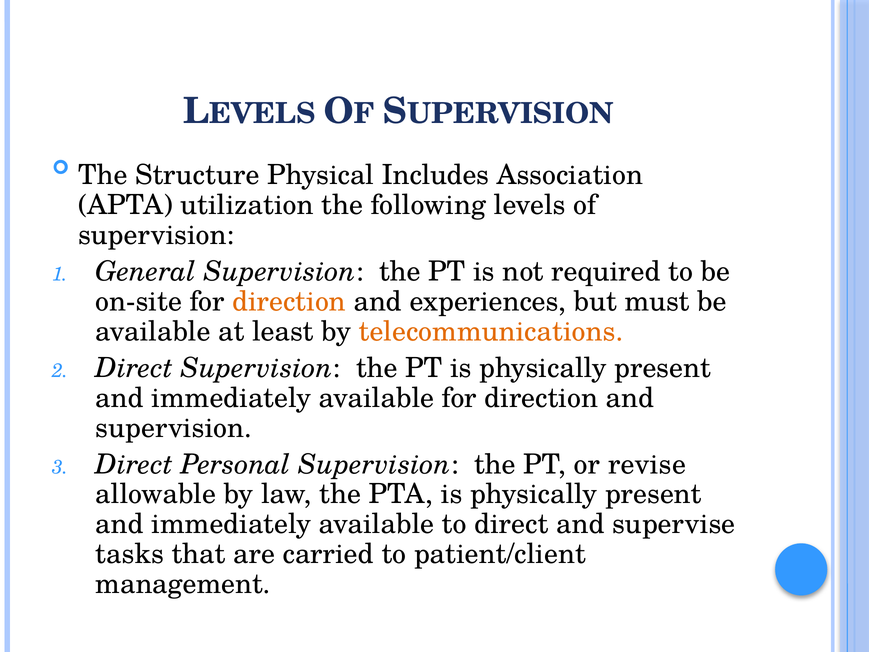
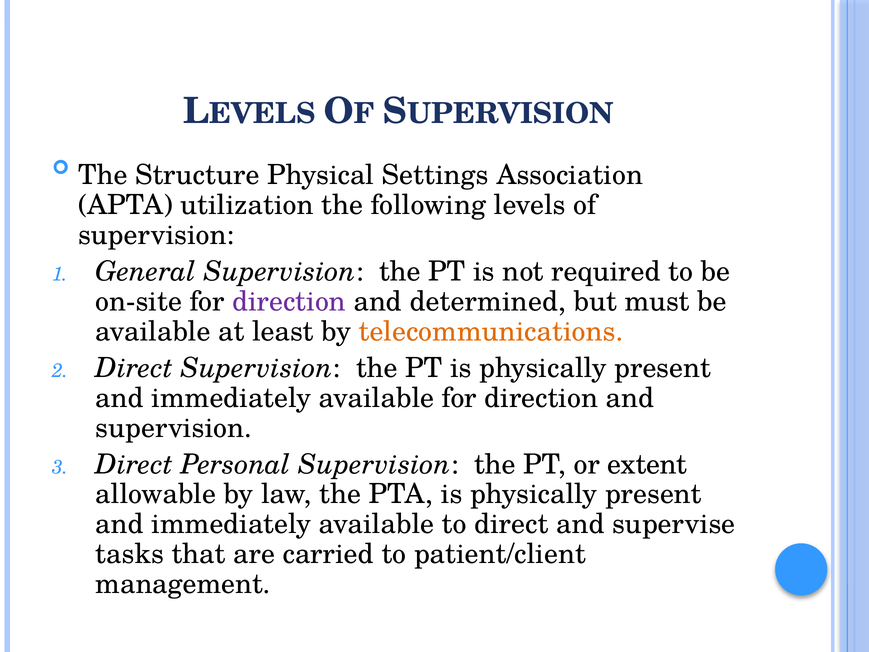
Includes: Includes -> Settings
direction at (289, 301) colour: orange -> purple
experiences: experiences -> determined
revise: revise -> extent
